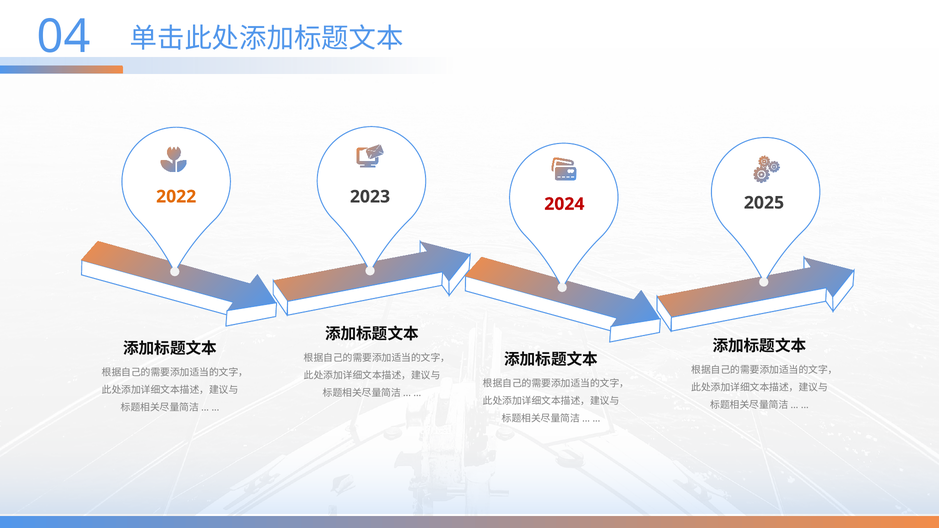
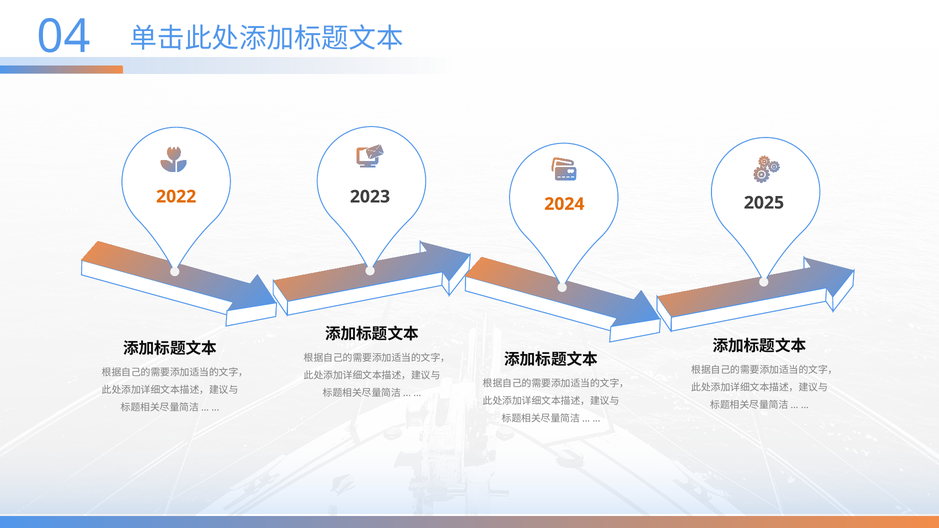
2024 colour: red -> orange
